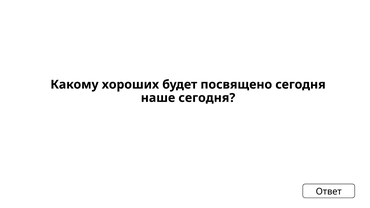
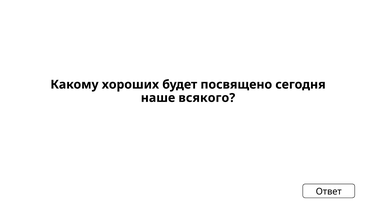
наше сегодня: сегодня -> всякого
